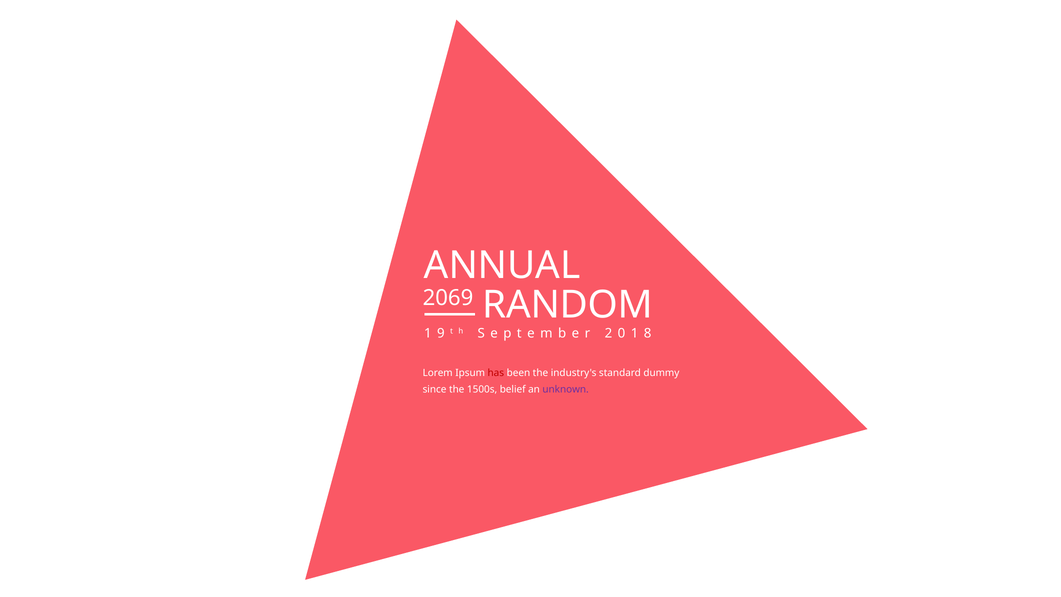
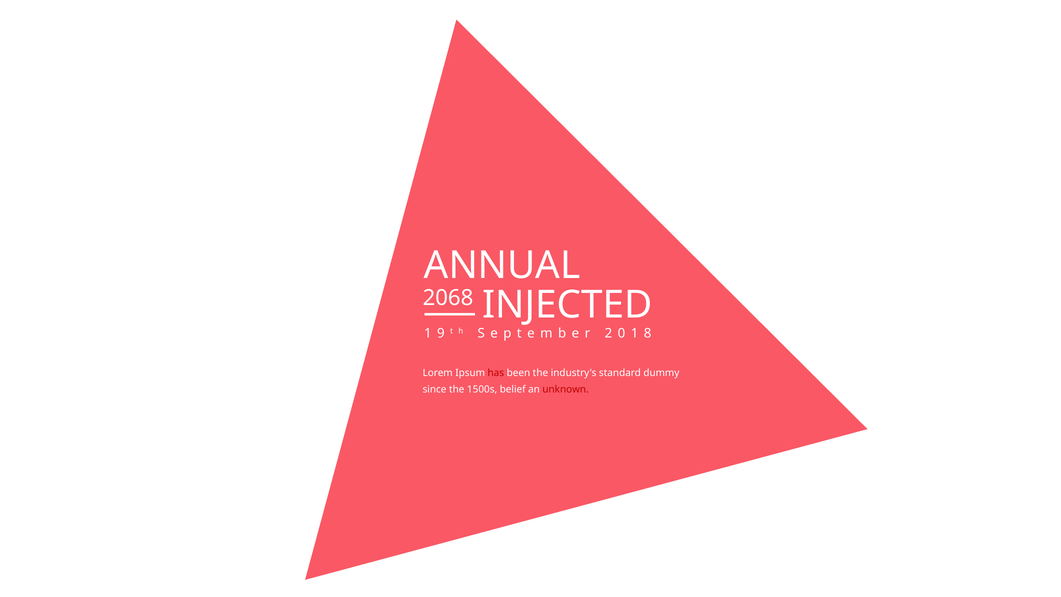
2069: 2069 -> 2068
RANDOM: RANDOM -> INJECTED
unknown colour: purple -> red
